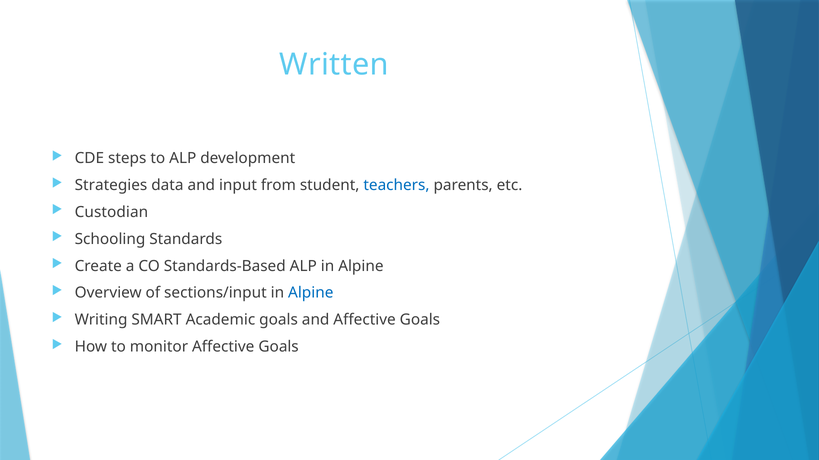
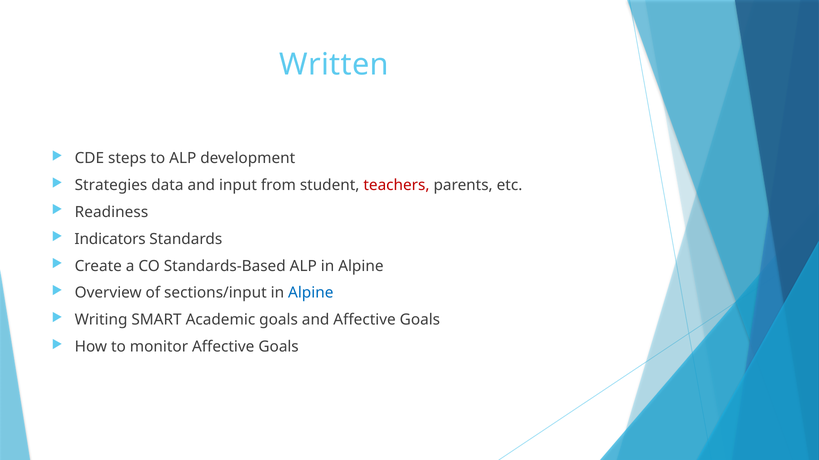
teachers colour: blue -> red
Custodian: Custodian -> Readiness
Schooling: Schooling -> Indicators
